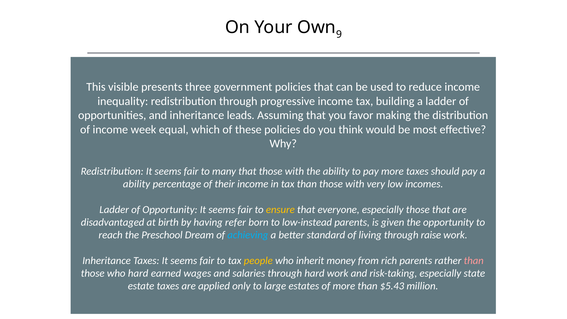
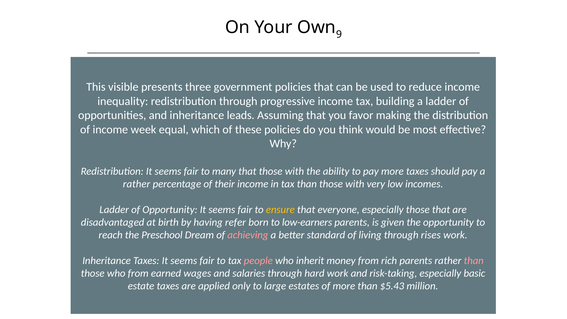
ability at (137, 184): ability -> rather
low-instead: low-instead -> low-earners
achieving colour: light blue -> pink
raise: raise -> rises
people colour: yellow -> pink
who hard: hard -> from
state: state -> basic
